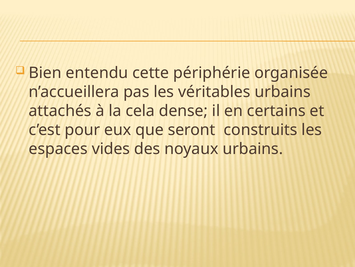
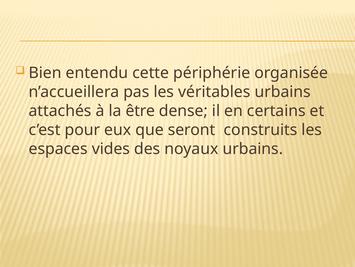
cela: cela -> être
